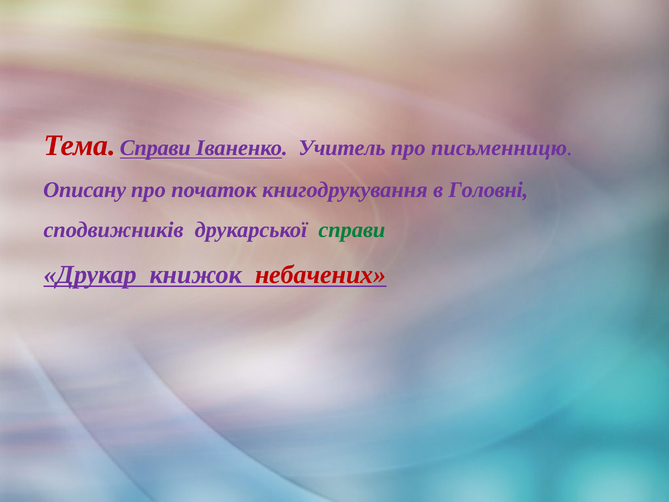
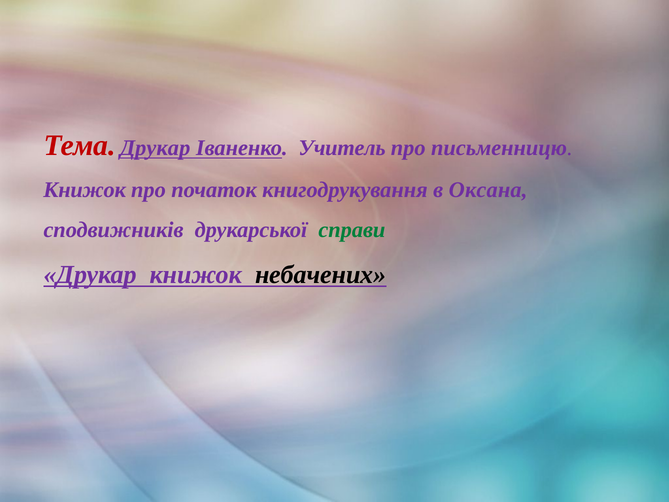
Тема Справи: Справи -> Друкар
Описану at (85, 190): Описану -> Книжок
Головні: Головні -> Оксана
небачених colour: red -> black
